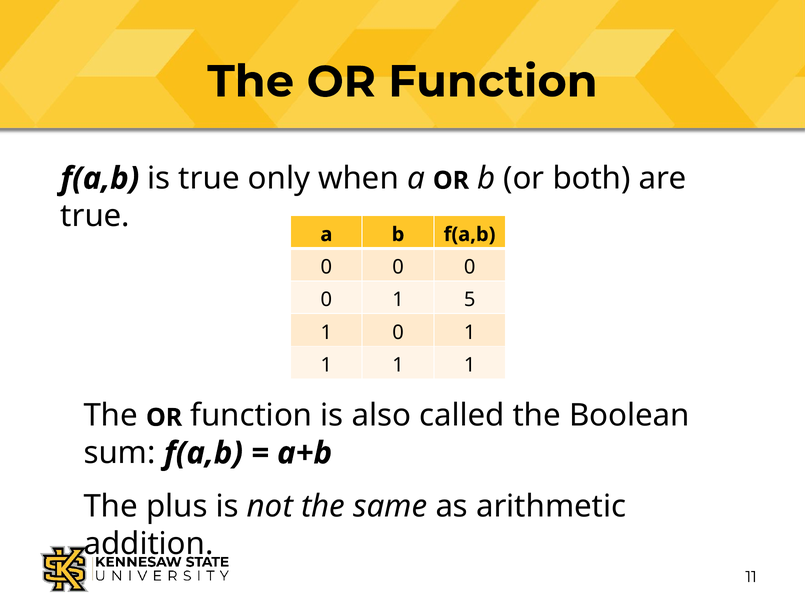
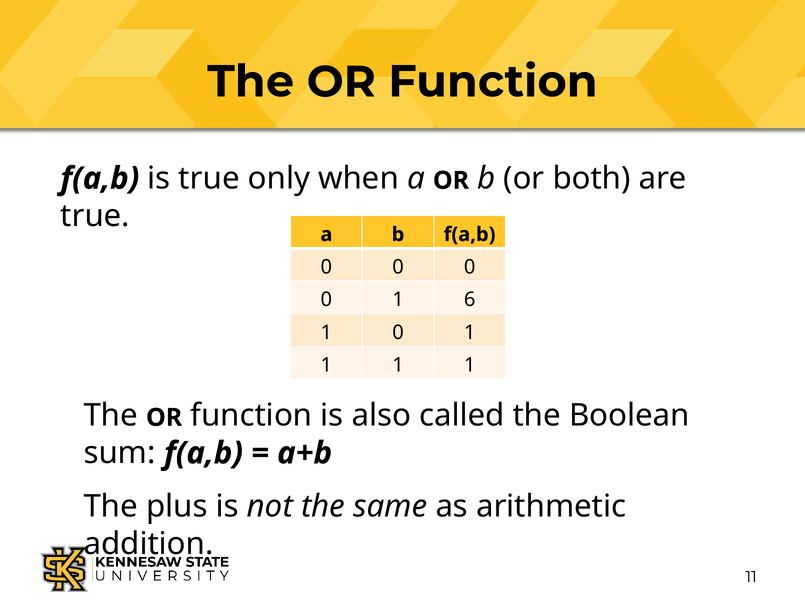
5: 5 -> 6
